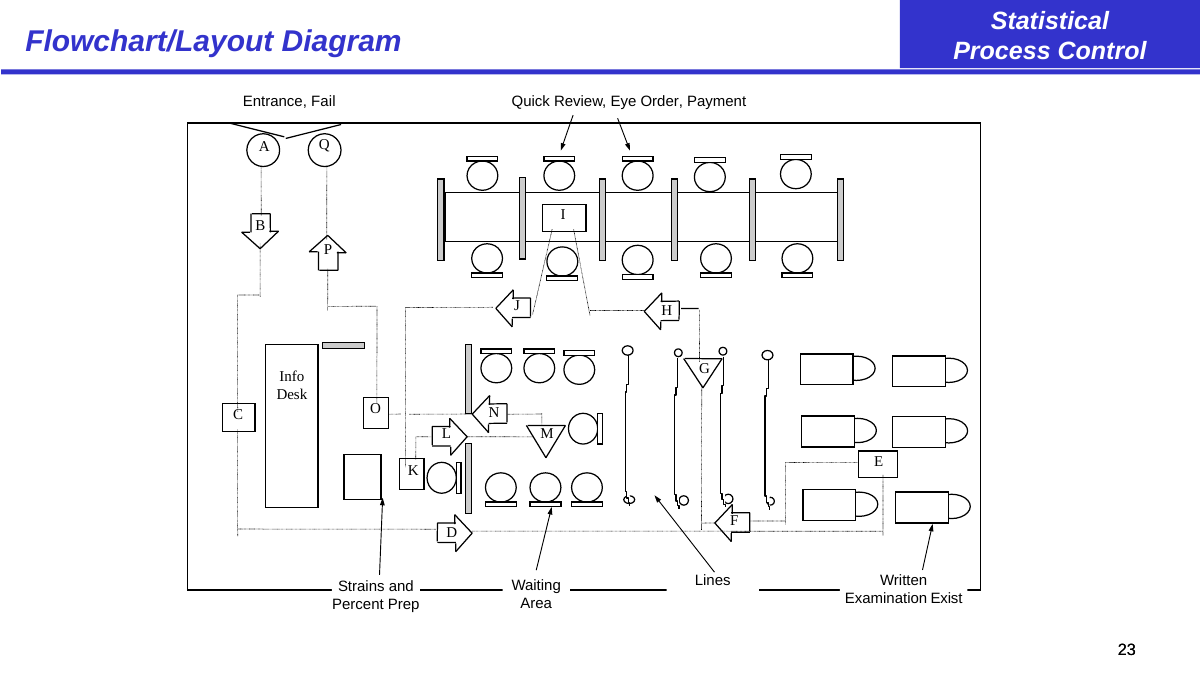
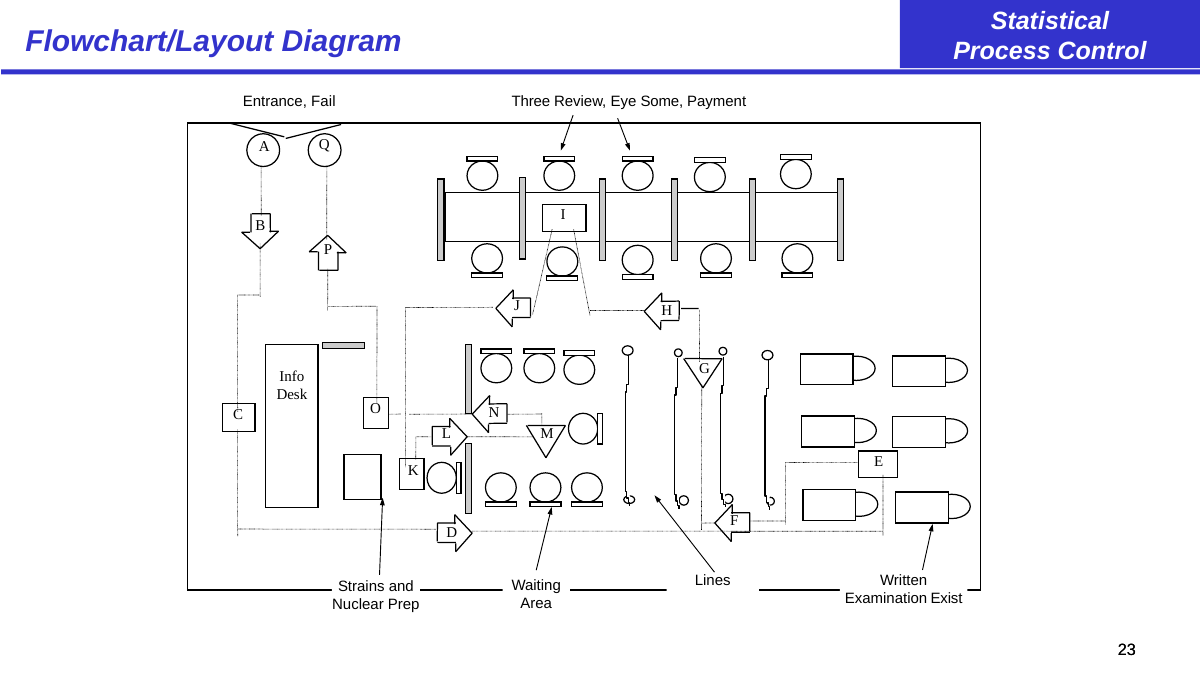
Quick: Quick -> Three
Order: Order -> Some
Percent: Percent -> Nuclear
